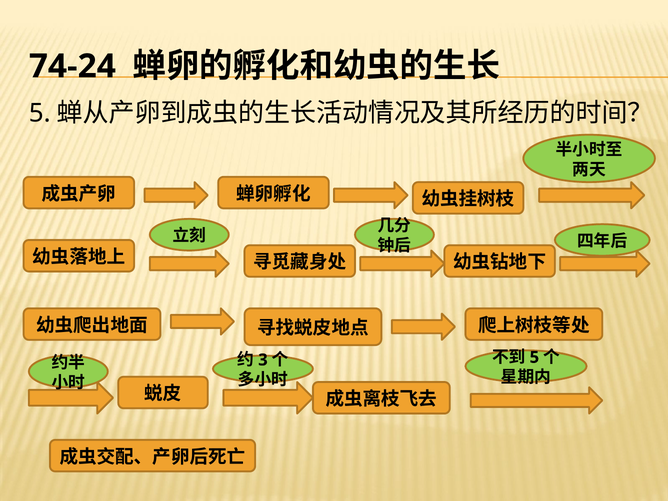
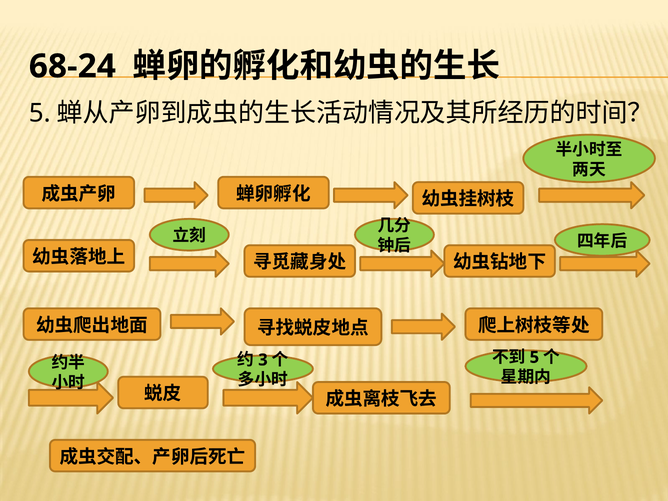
74-24: 74-24 -> 68-24
